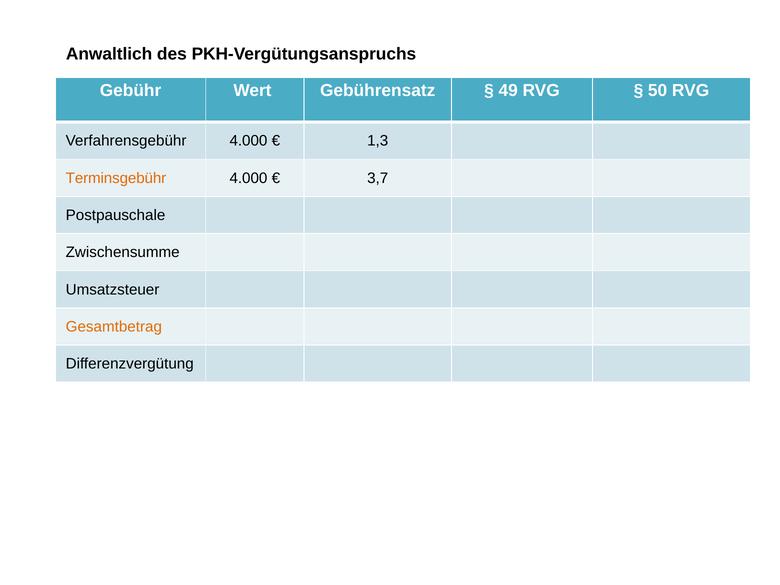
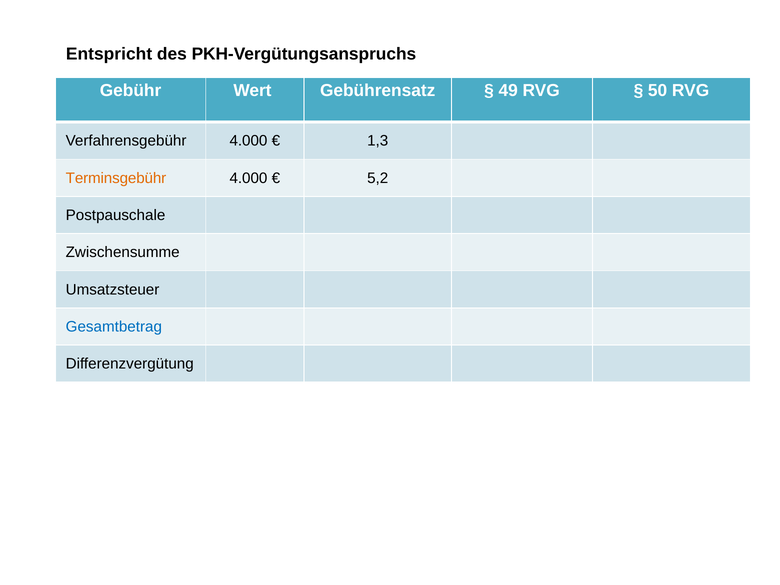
Anwaltlich: Anwaltlich -> Entspricht
3,7: 3,7 -> 5,2
Gesamtbetrag colour: orange -> blue
